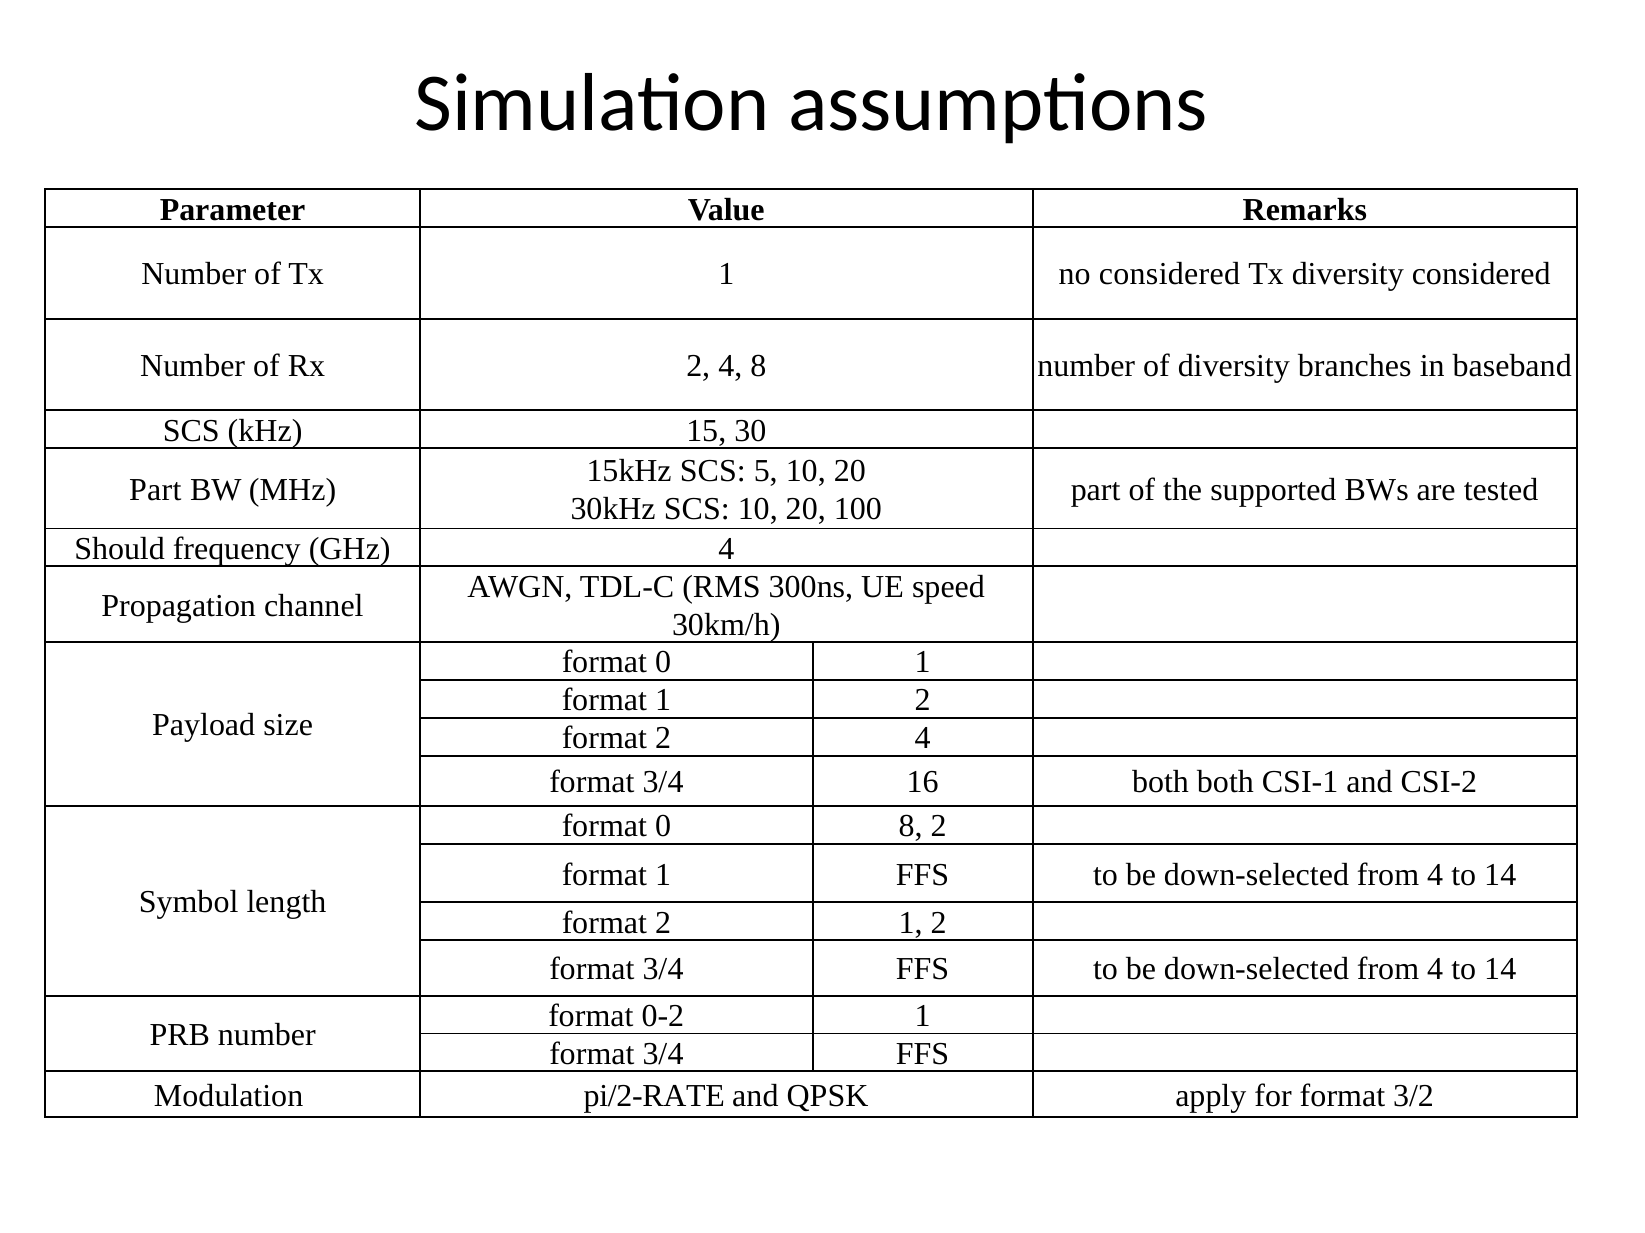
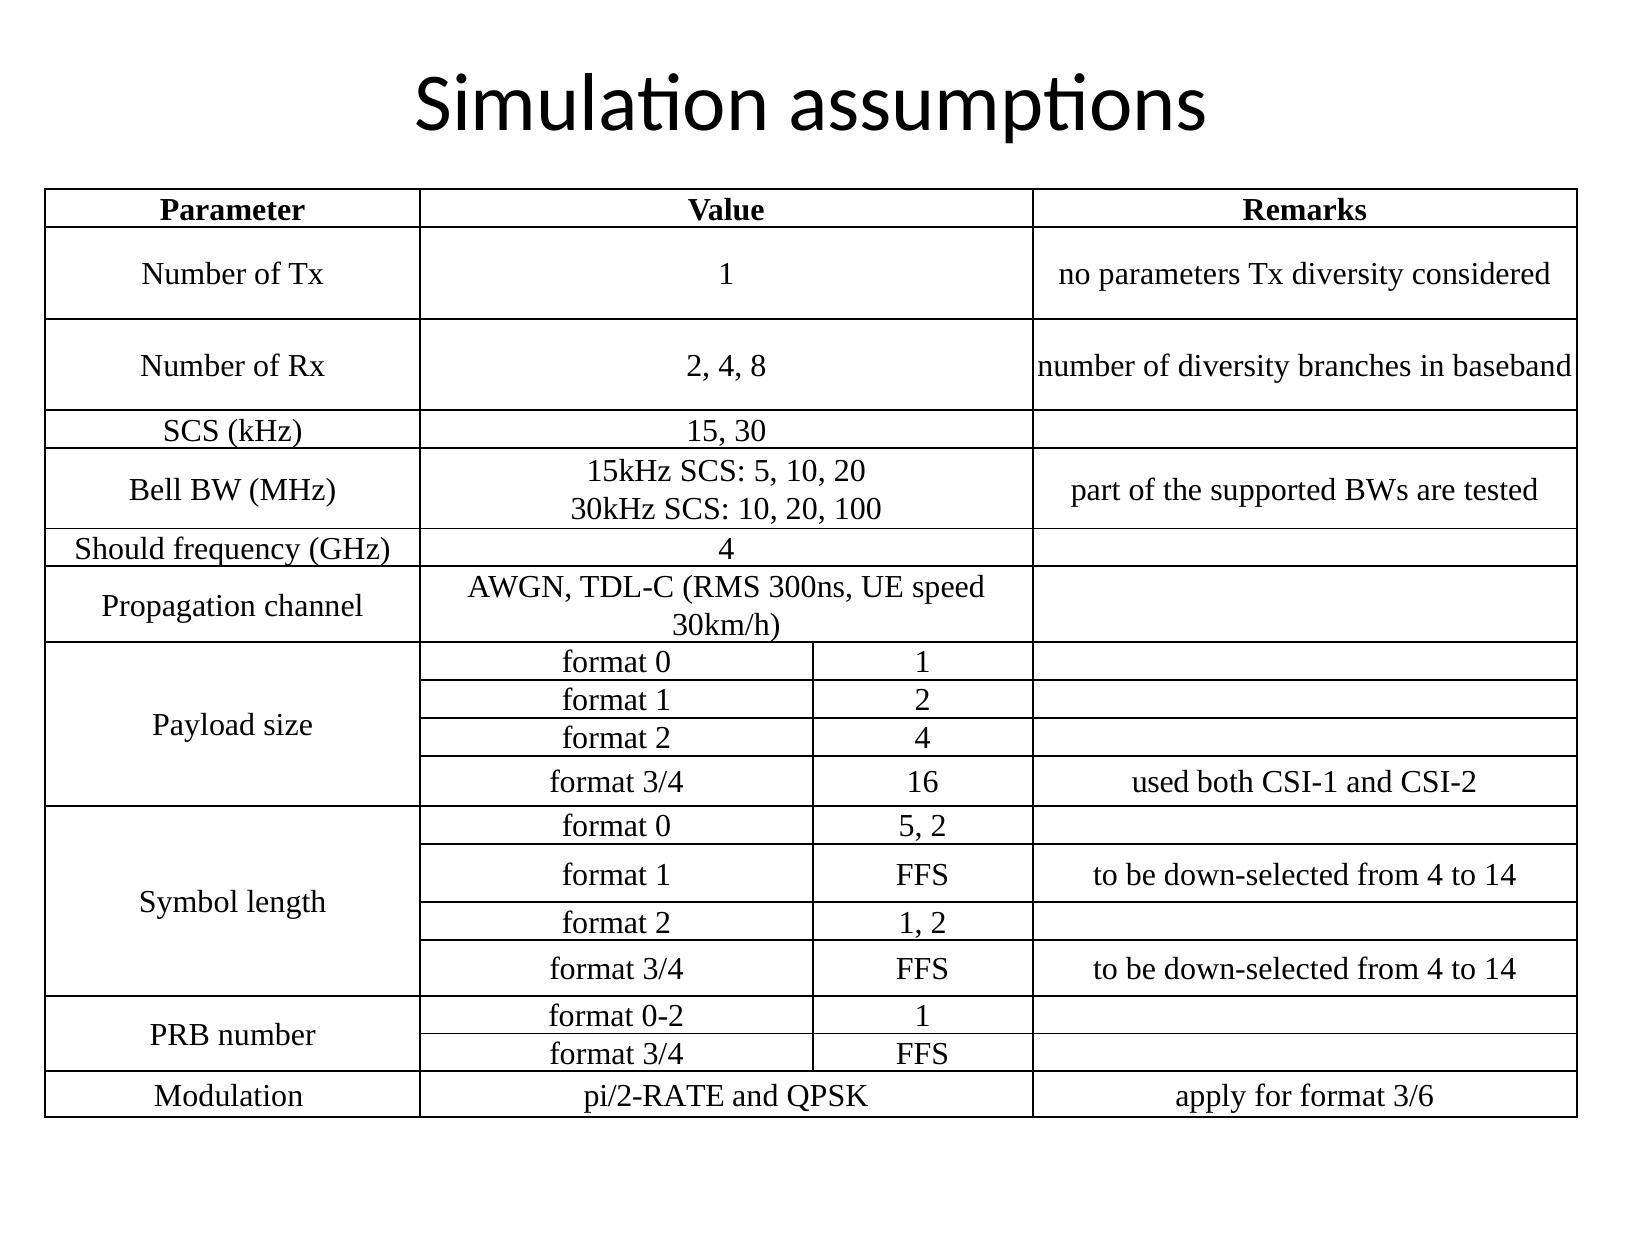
no considered: considered -> parameters
Part at (155, 490): Part -> Bell
16 both: both -> used
0 8: 8 -> 5
3/2: 3/2 -> 3/6
